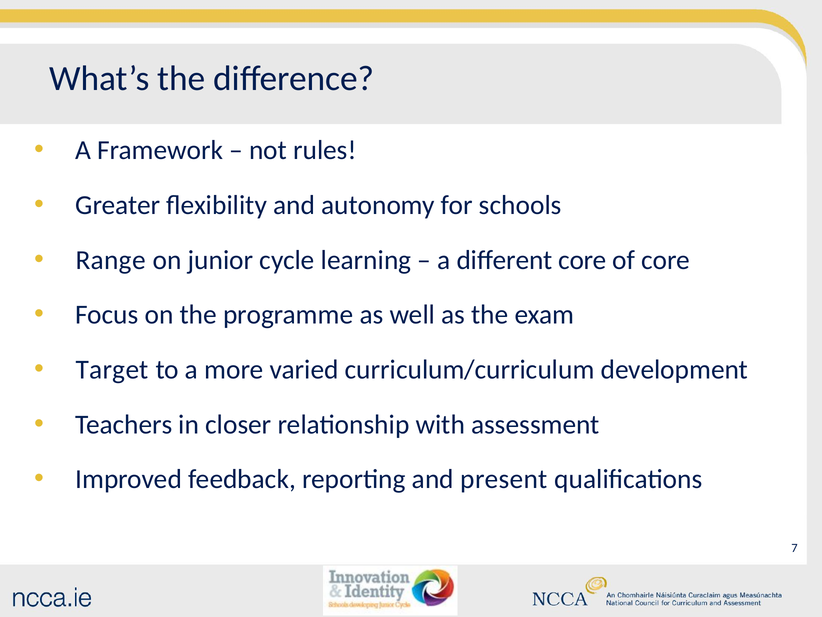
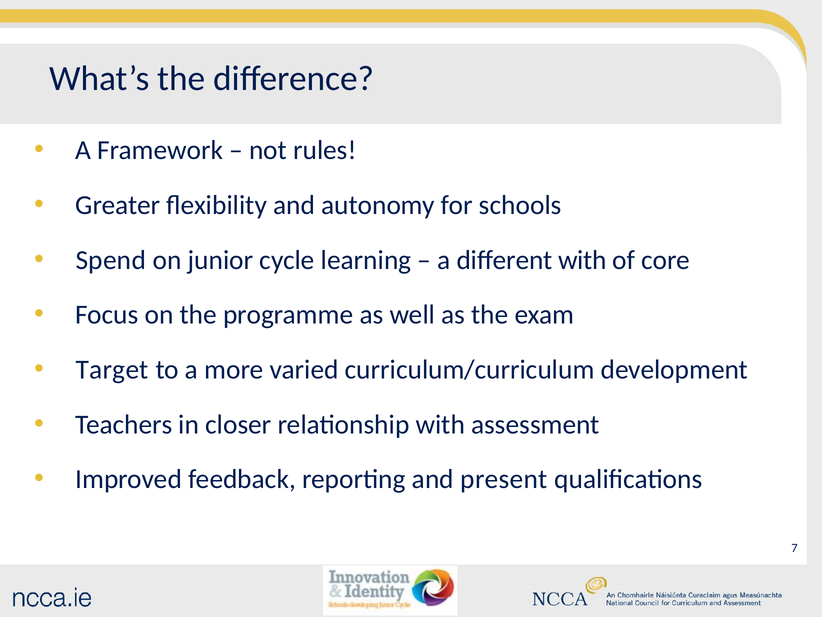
Range: Range -> Spend
different core: core -> with
